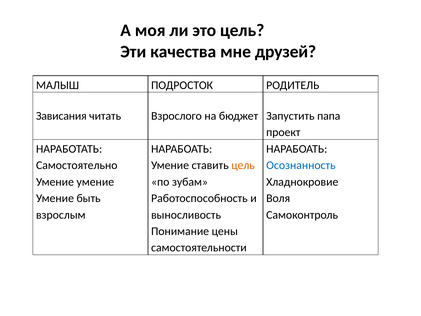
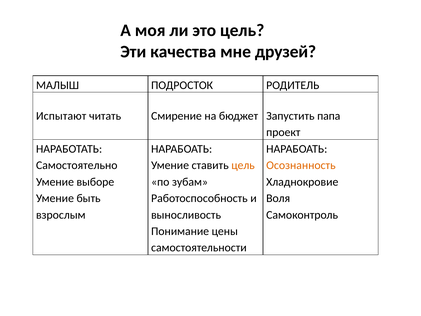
Зависания: Зависания -> Испытают
Взрослого: Взрослого -> Смирение
Осознанность colour: blue -> orange
умение at (95, 182): умение -> выборе
